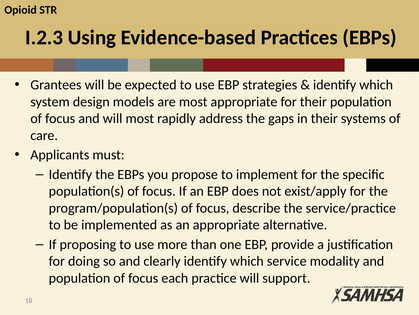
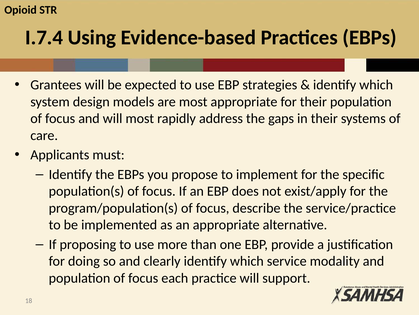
I.2.3: I.2.3 -> I.7.4
